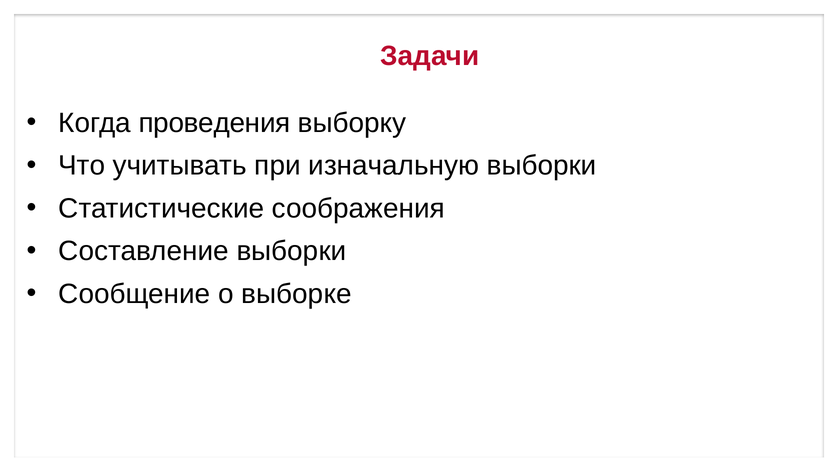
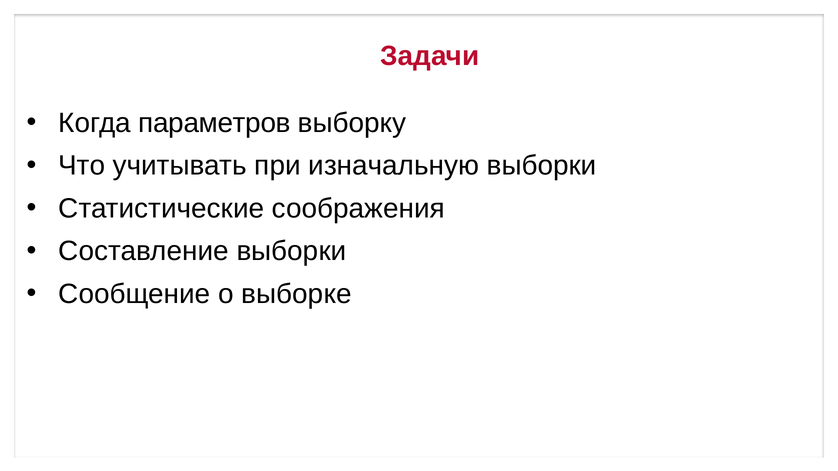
проведения: проведения -> параметров
